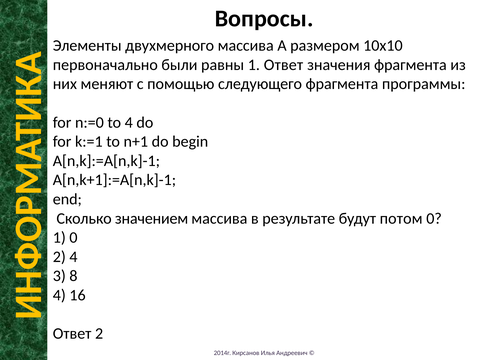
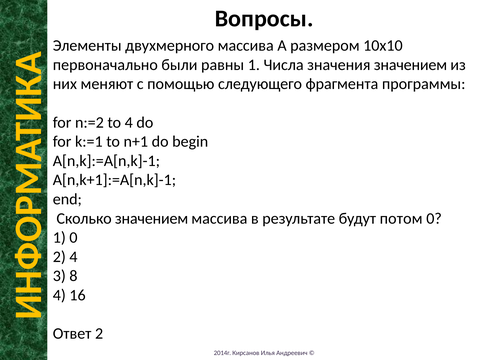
1 Ответ: Ответ -> Числа
значения фрагмента: фрагмента -> значением
n:=0: n:=0 -> n:=2
